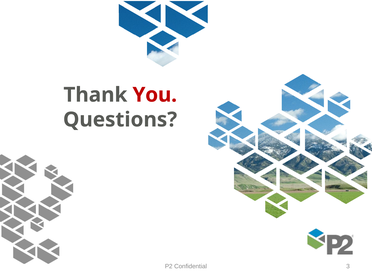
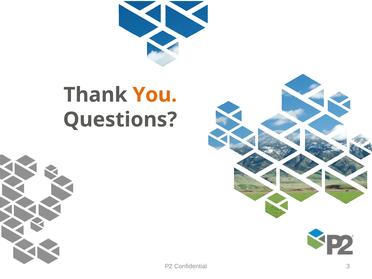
You colour: red -> orange
